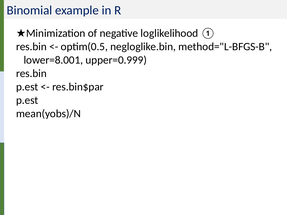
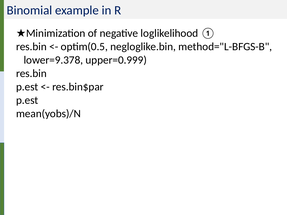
lower=8.001: lower=8.001 -> lower=9.378
